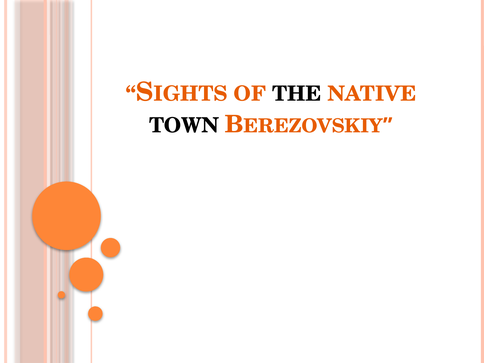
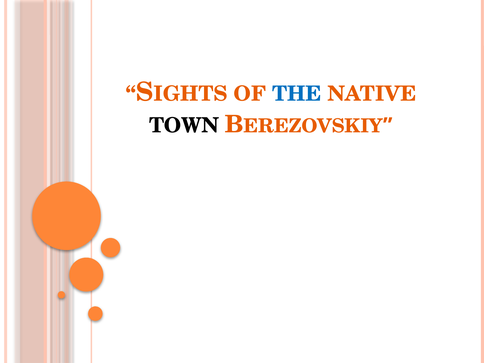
THE colour: black -> blue
